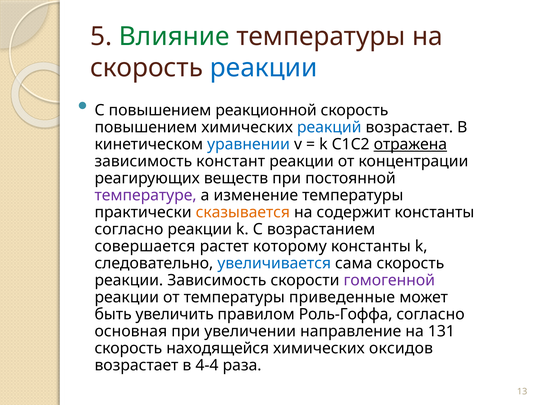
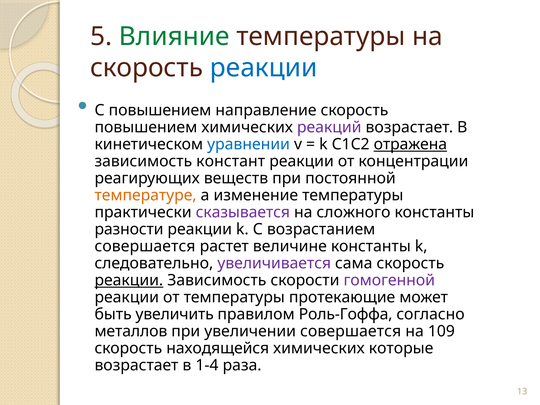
реакционной: реакционной -> направление
реакций colour: blue -> purple
температуре colour: purple -> orange
сказывается colour: orange -> purple
содержит: содержит -> сложного
согласно at (129, 229): согласно -> разности
которому: которому -> величине
увеличивается colour: blue -> purple
реакции at (129, 280) underline: none -> present
приведенные: приведенные -> протекающие
основная: основная -> металлов
увеличении направление: направление -> совершается
131: 131 -> 109
оксидов: оксидов -> которые
4-4: 4-4 -> 1-4
